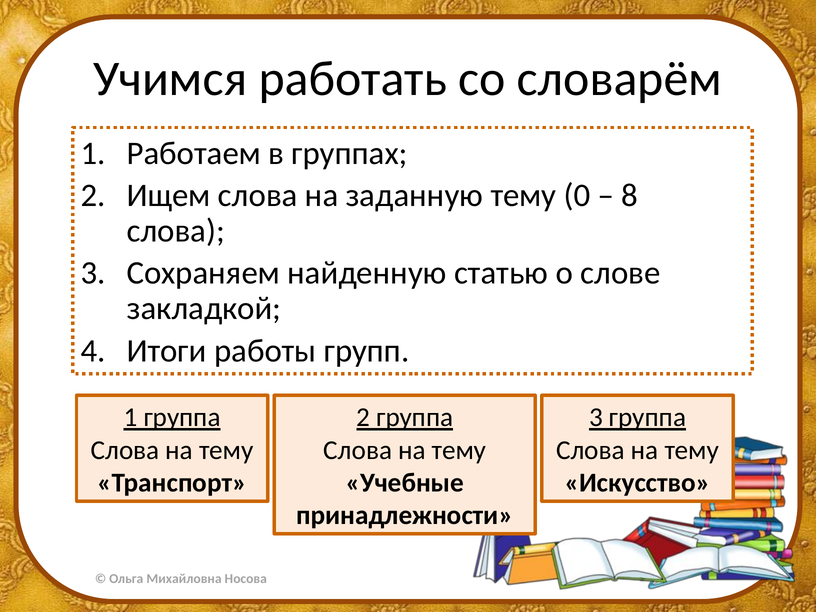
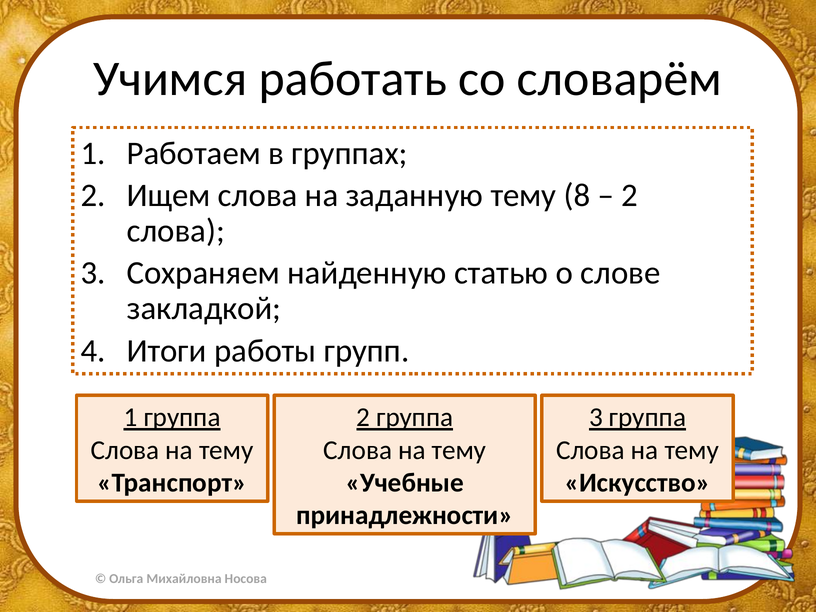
0: 0 -> 8
8 at (630, 196): 8 -> 2
